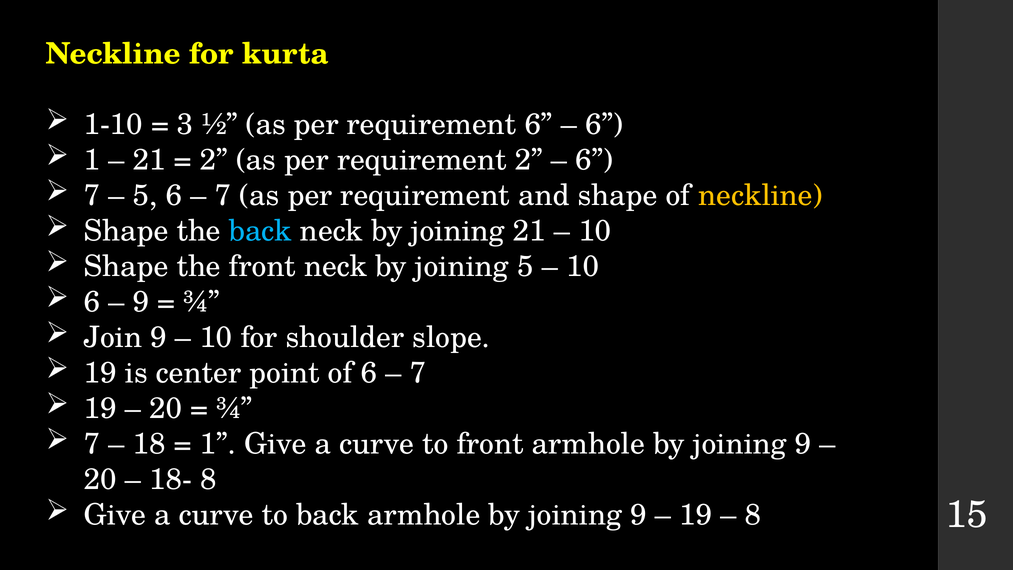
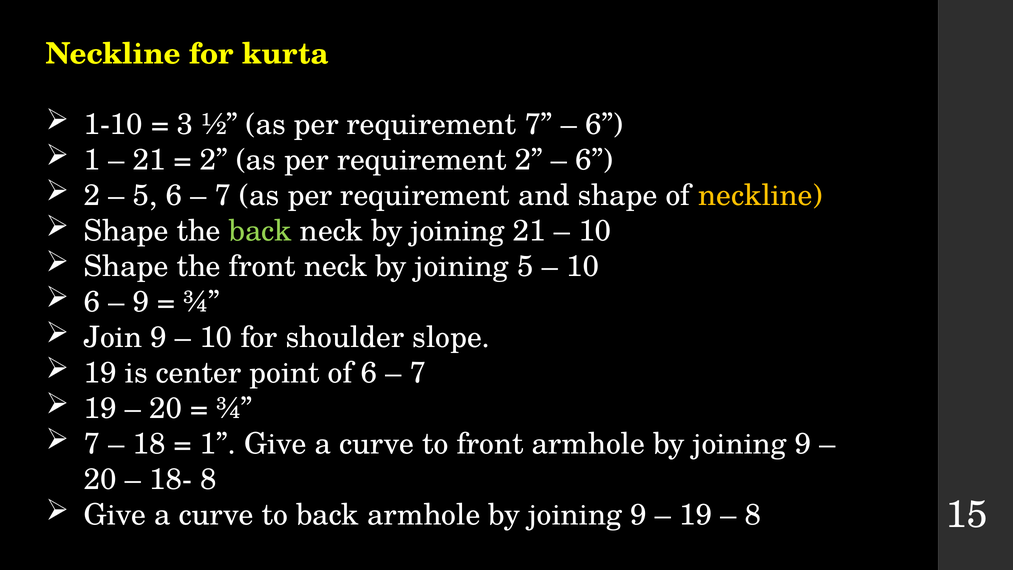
requirement 6: 6 -> 7
7 at (92, 196): 7 -> 2
back at (260, 231) colour: light blue -> light green
